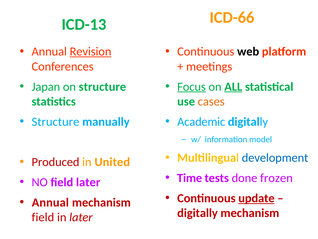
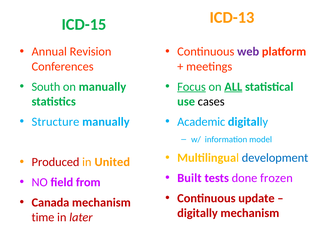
ICD-66: ICD-66 -> ICD-13
ICD-13: ICD-13 -> ICD-15
Revision underline: present -> none
web colour: black -> purple
Japan: Japan -> South
on structure: structure -> manually
cases colour: orange -> black
Time: Time -> Built
field later: later -> from
update underline: present -> none
Annual at (50, 202): Annual -> Canada
field at (43, 217): field -> time
